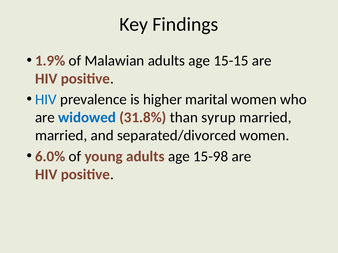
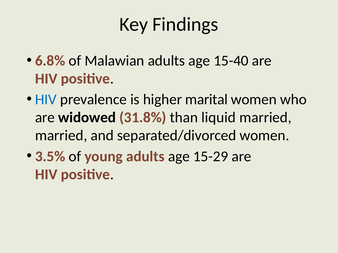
1.9%: 1.9% -> 6.8%
15-15: 15-15 -> 15-40
widowed colour: blue -> black
syrup: syrup -> liquid
6.0%: 6.0% -> 3.5%
15-98: 15-98 -> 15-29
